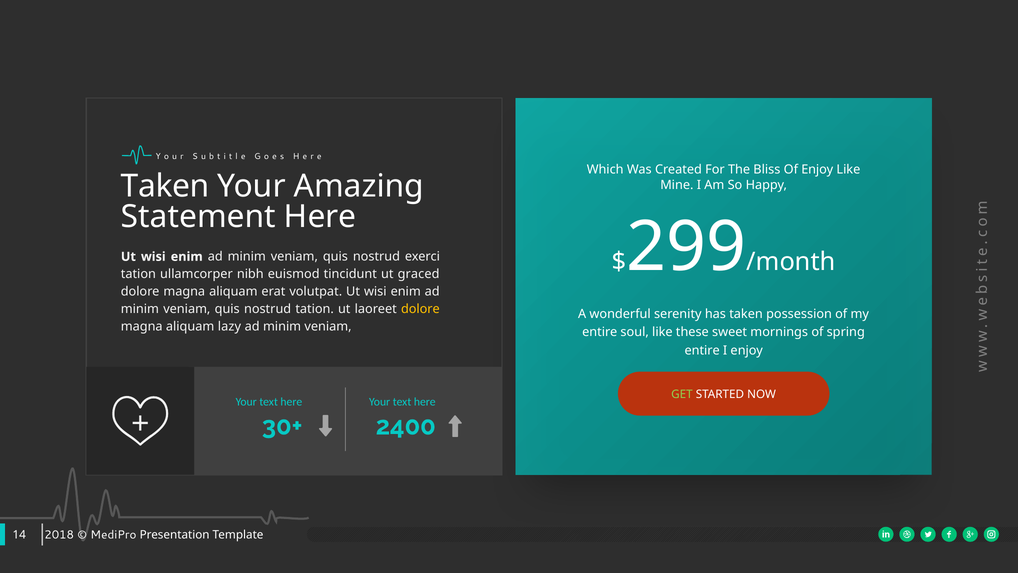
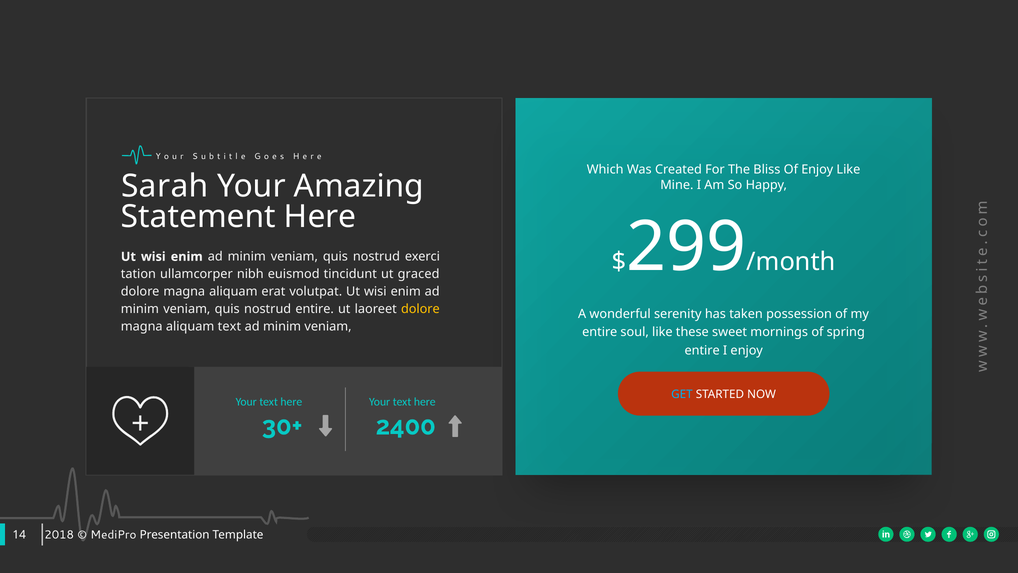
Taken at (165, 186): Taken -> Sarah
nostrud tation: tation -> entire
aliquam lazy: lazy -> text
GET colour: light green -> light blue
